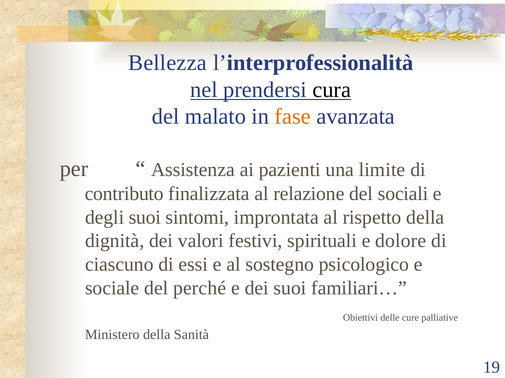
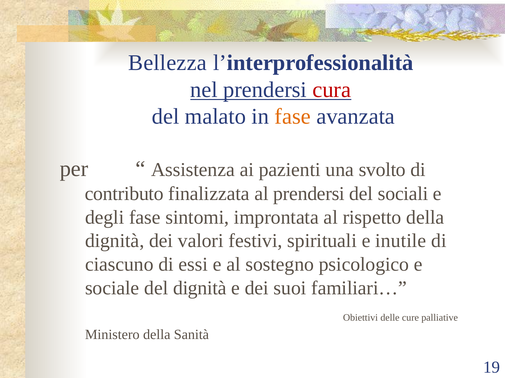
cura colour: black -> red
limite: limite -> svolto
al relazione: relazione -> prendersi
degli suoi: suoi -> fase
dolore: dolore -> inutile
del perché: perché -> dignità
